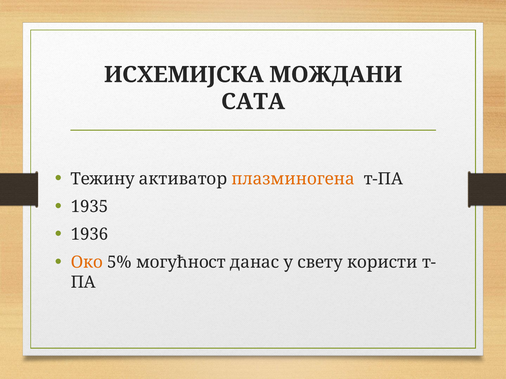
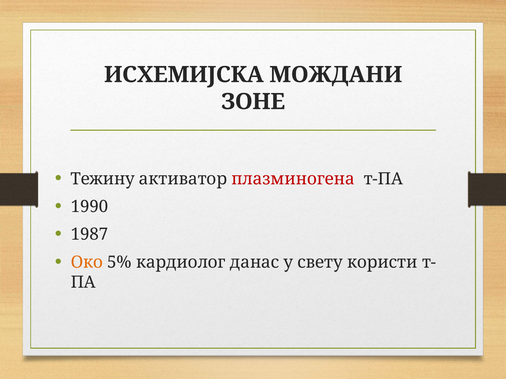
САТА: САТА -> ЗОНЕ
плазминогена colour: orange -> red
1935: 1935 -> 1990
1936: 1936 -> 1987
могућност: могућност -> кардиолог
